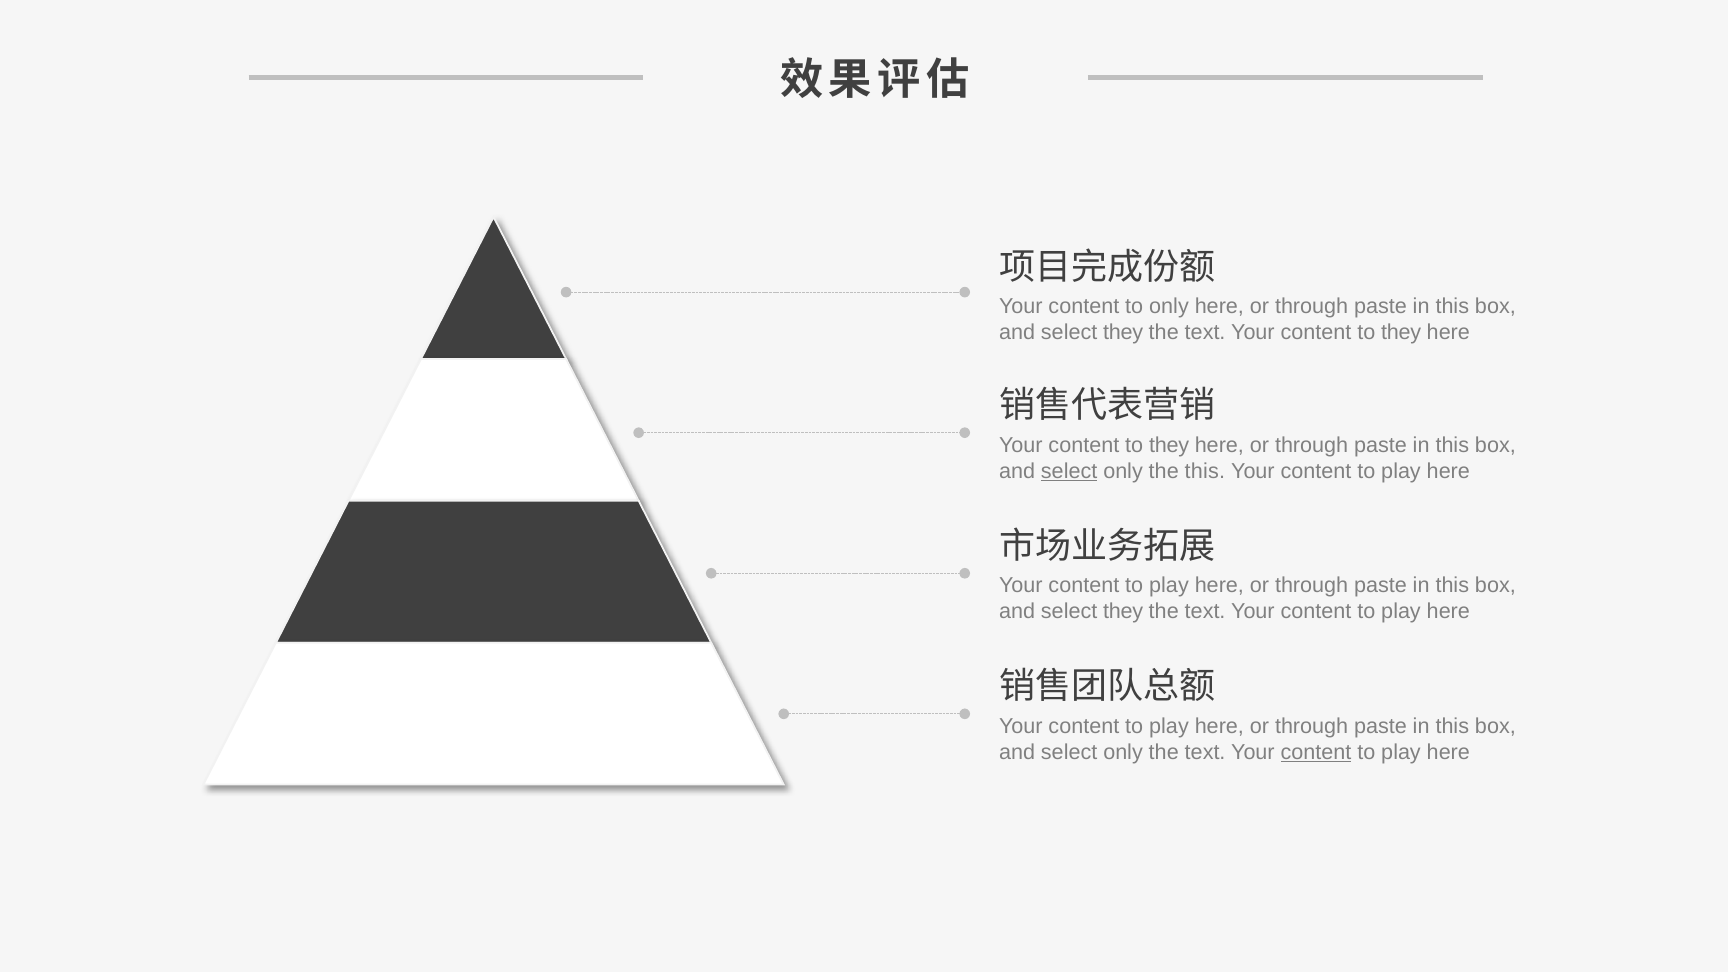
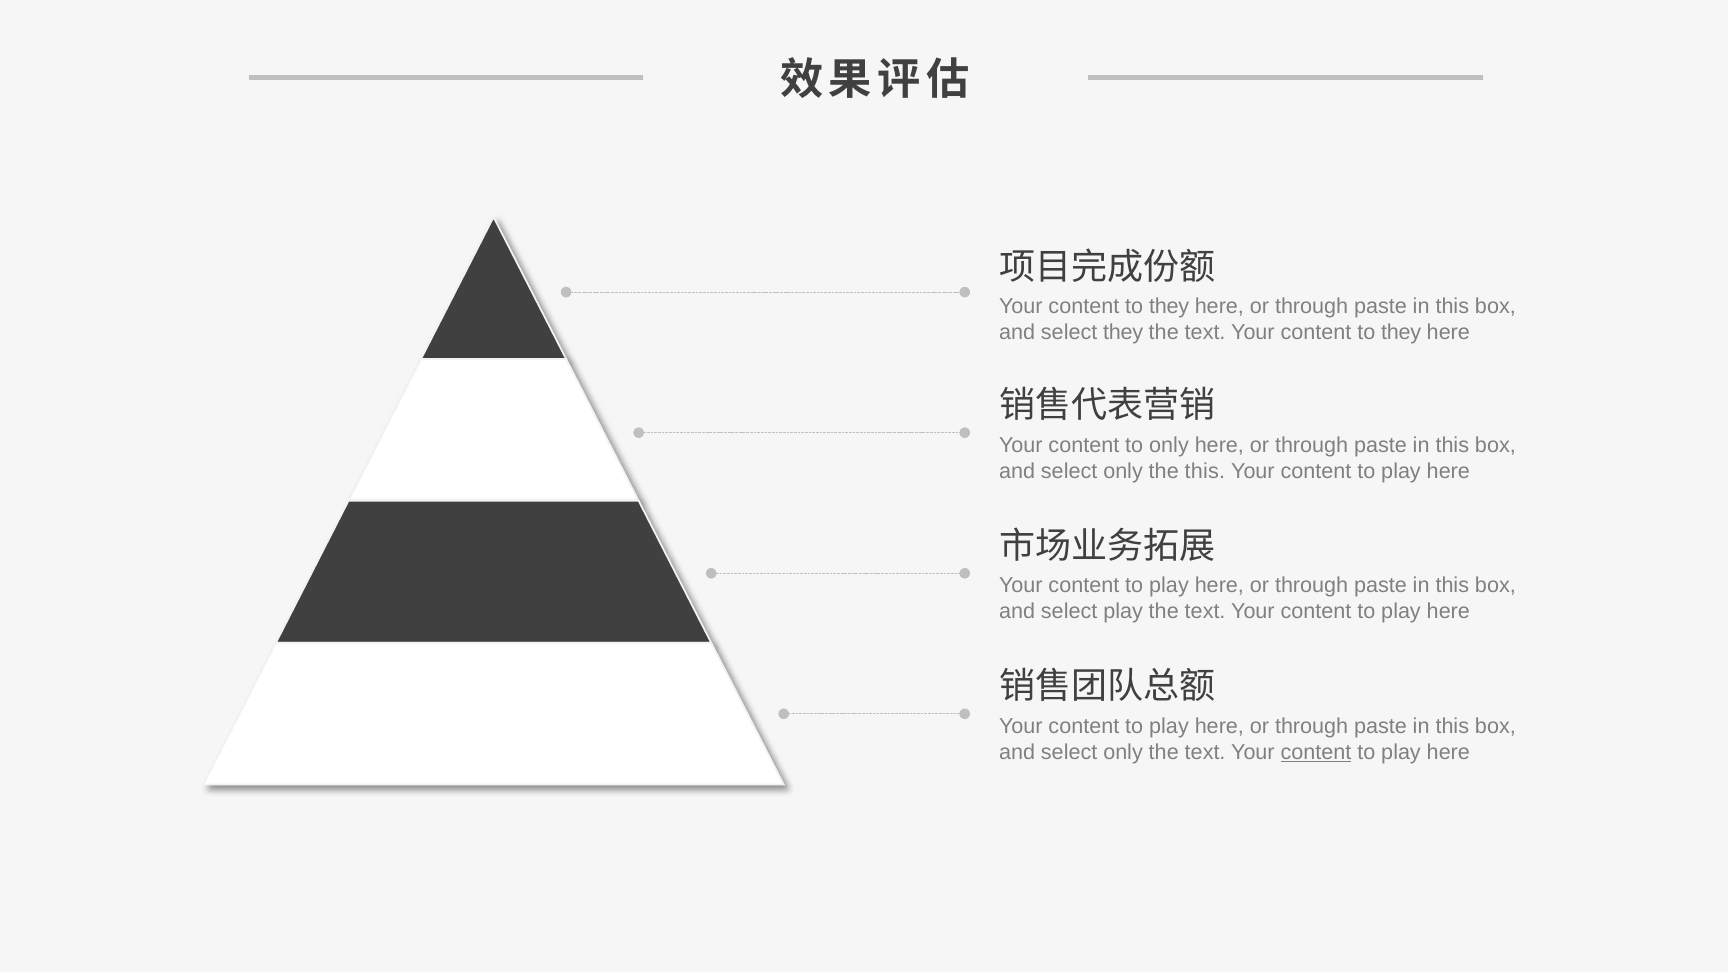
only at (1169, 307): only -> they
they at (1169, 445): they -> only
select at (1069, 471) underline: present -> none
they at (1123, 612): they -> play
